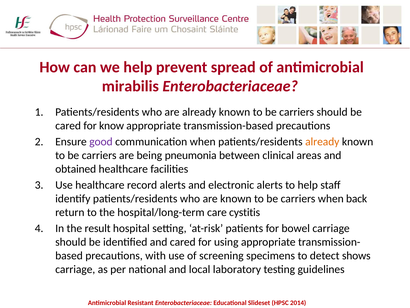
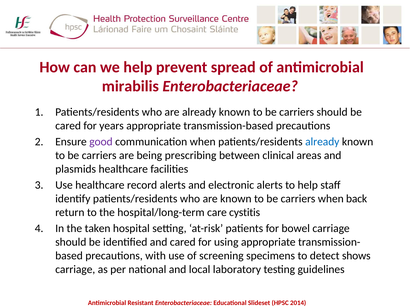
know: know -> years
already at (322, 141) colour: orange -> blue
pneumonia: pneumonia -> prescribing
obtained: obtained -> plasmids
result: result -> taken
